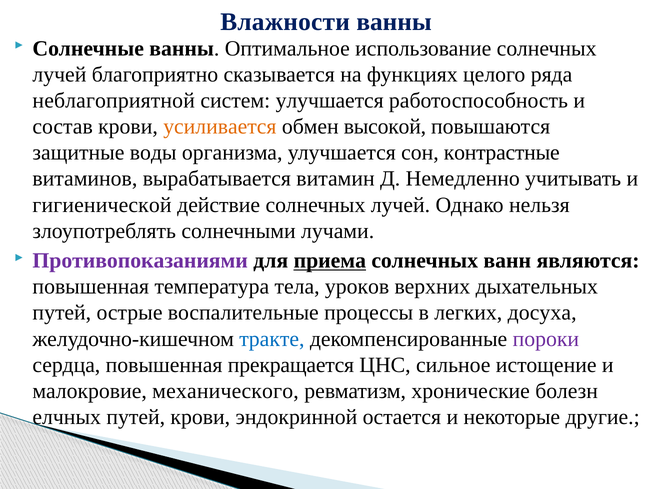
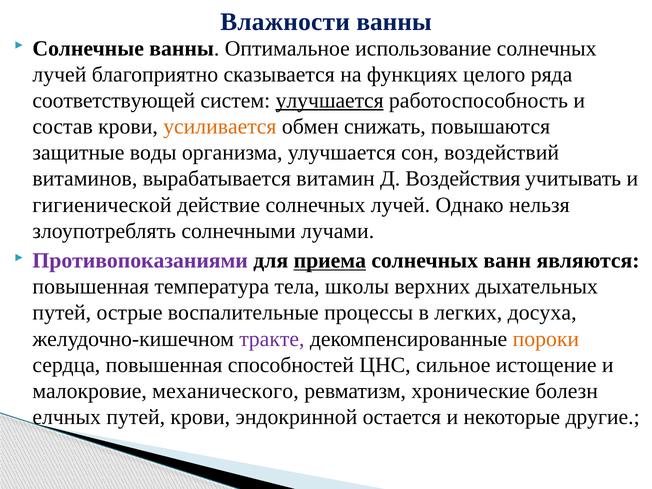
неблагоприятной: неблагоприятной -> соответствующей
улучшается at (330, 101) underline: none -> present
высокой: высокой -> снижать
контрастные: контрастные -> воздействий
Немедленно: Немедленно -> Воздействия
уроков: уроков -> школы
тракте colour: blue -> purple
пороки colour: purple -> orange
прекращается: прекращается -> способностей
